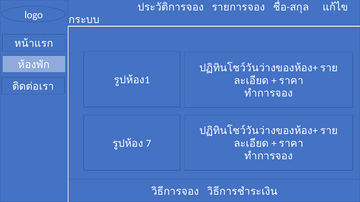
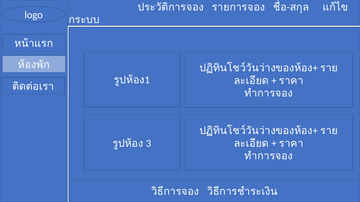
7: 7 -> 3
